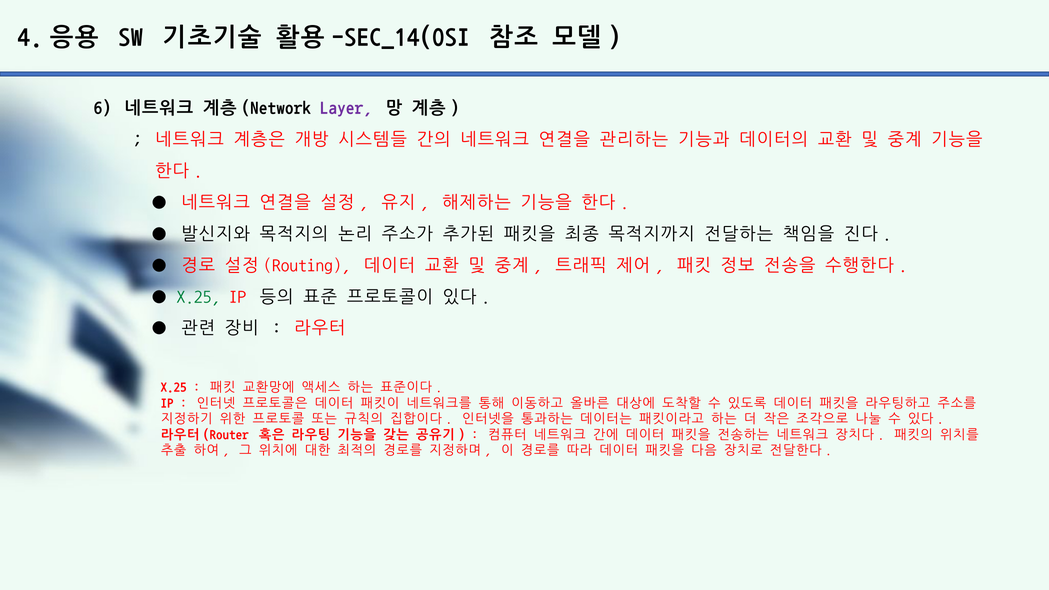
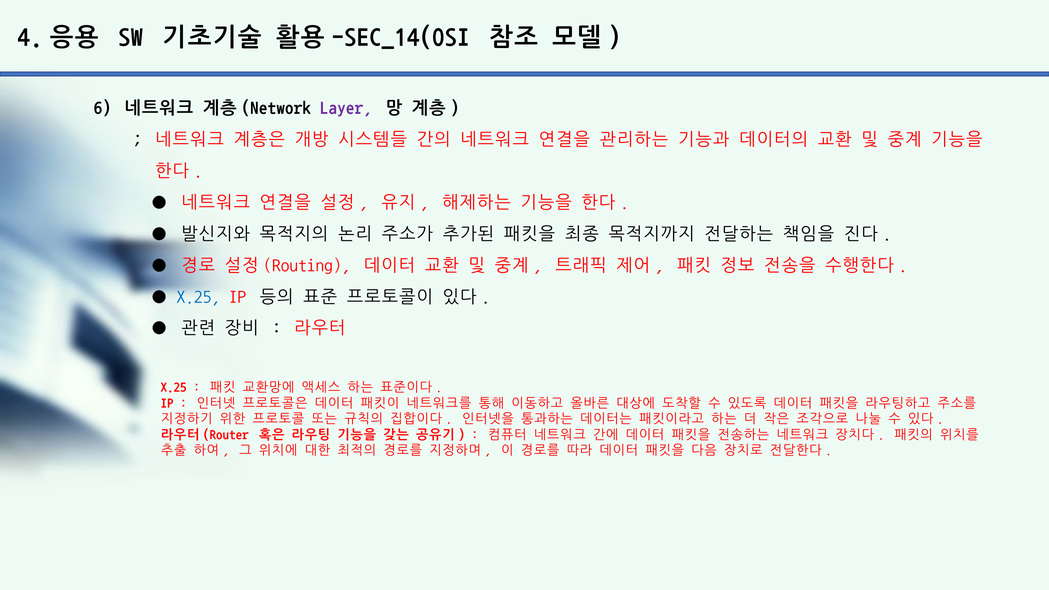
X.25 at (198, 296) colour: green -> blue
